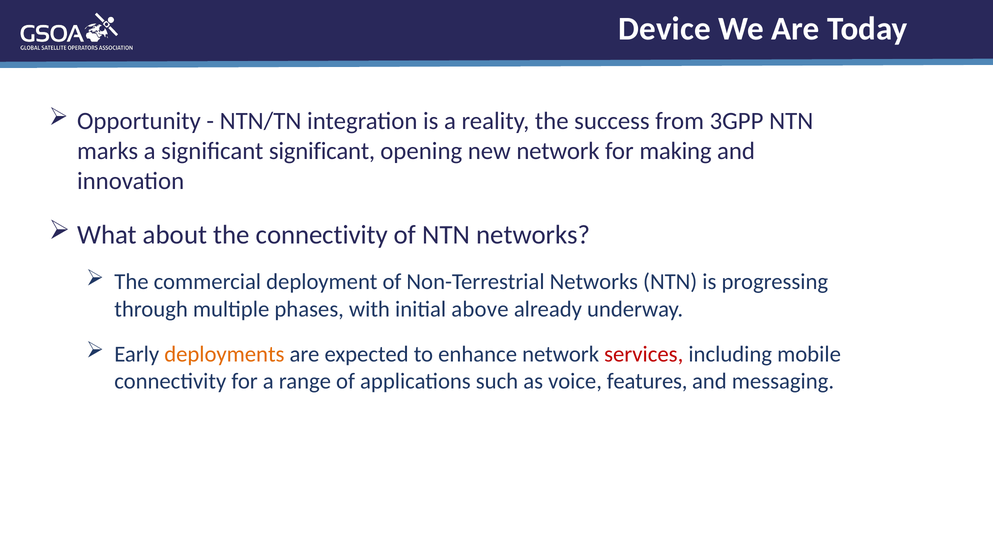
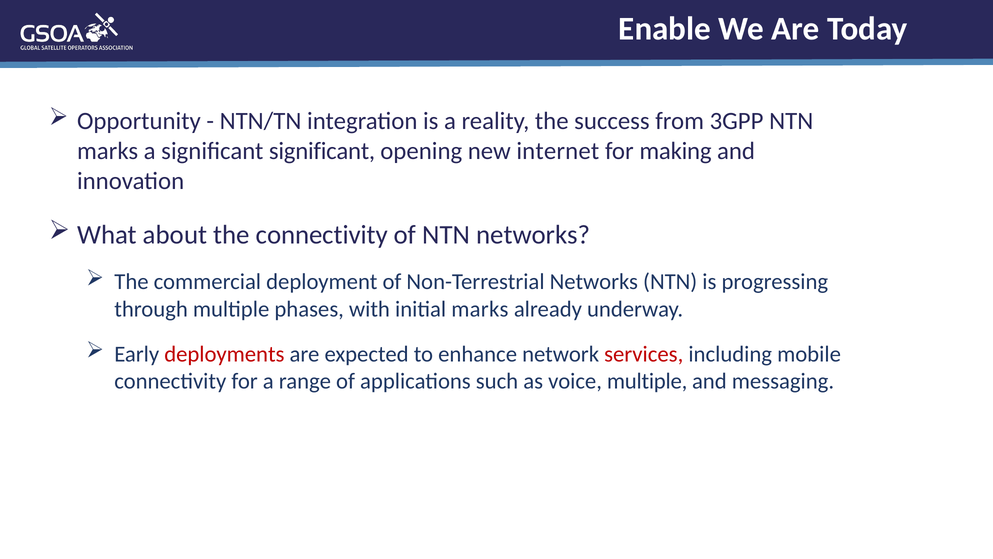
Device: Device -> Enable
new network: network -> internet
initial above: above -> marks
deployments colour: orange -> red
voice features: features -> multiple
